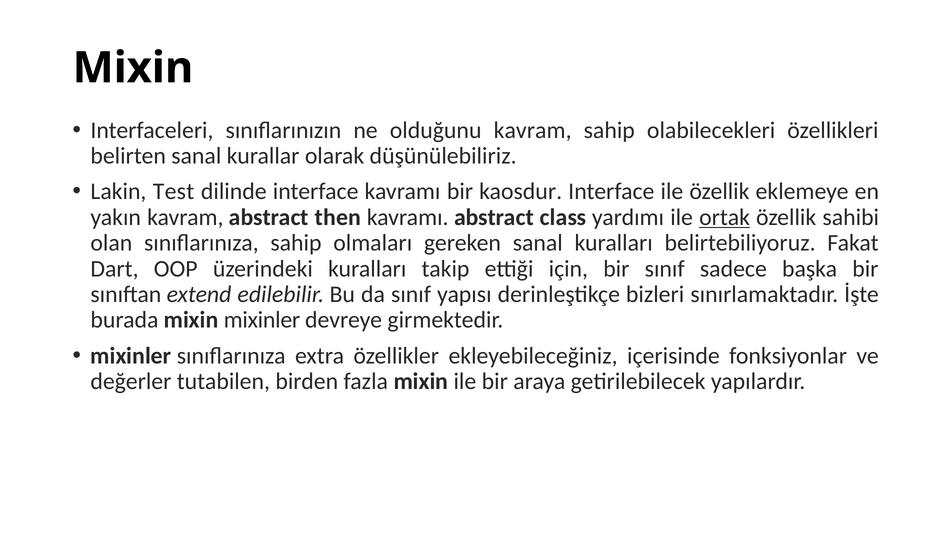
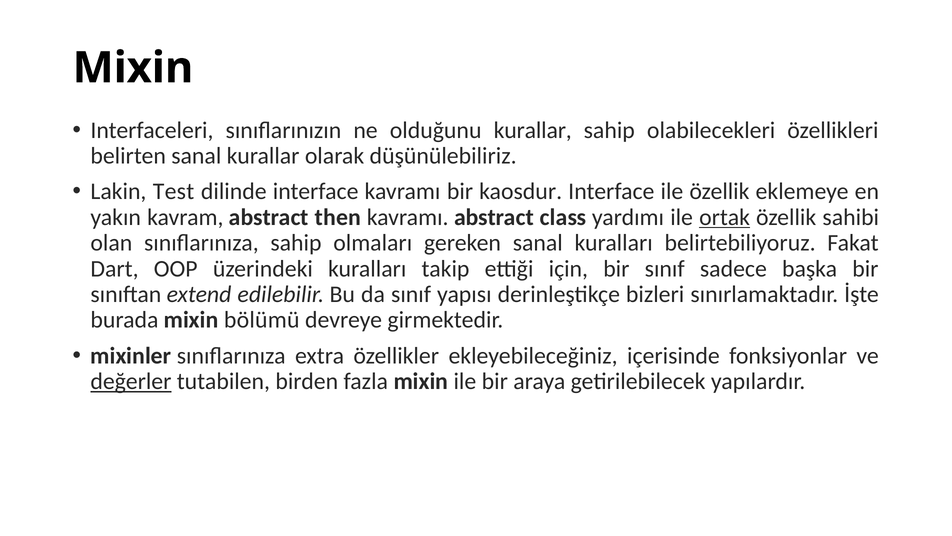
olduğunu kavram: kavram -> kurallar
mixin mixinler: mixinler -> bölümü
değerler underline: none -> present
